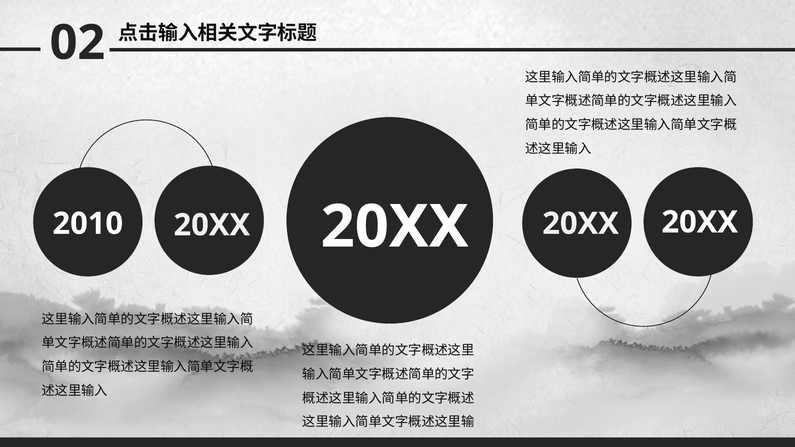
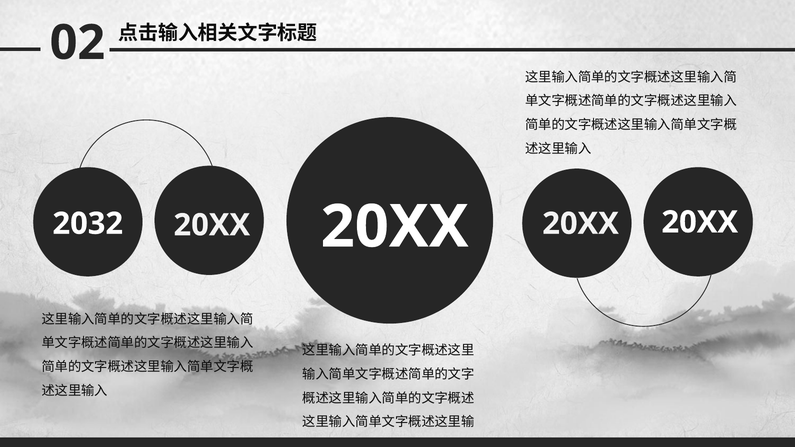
2010: 2010 -> 2032
